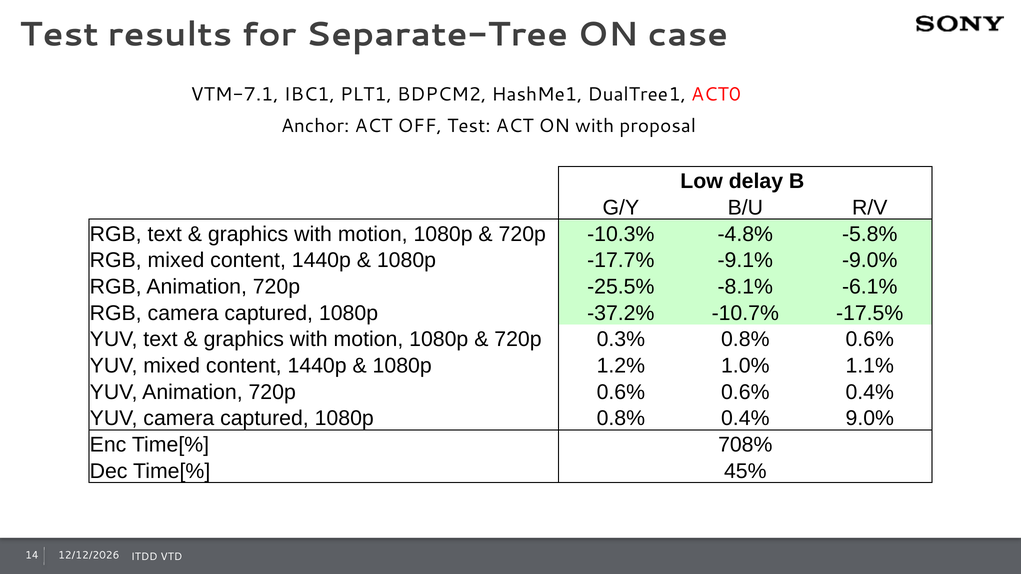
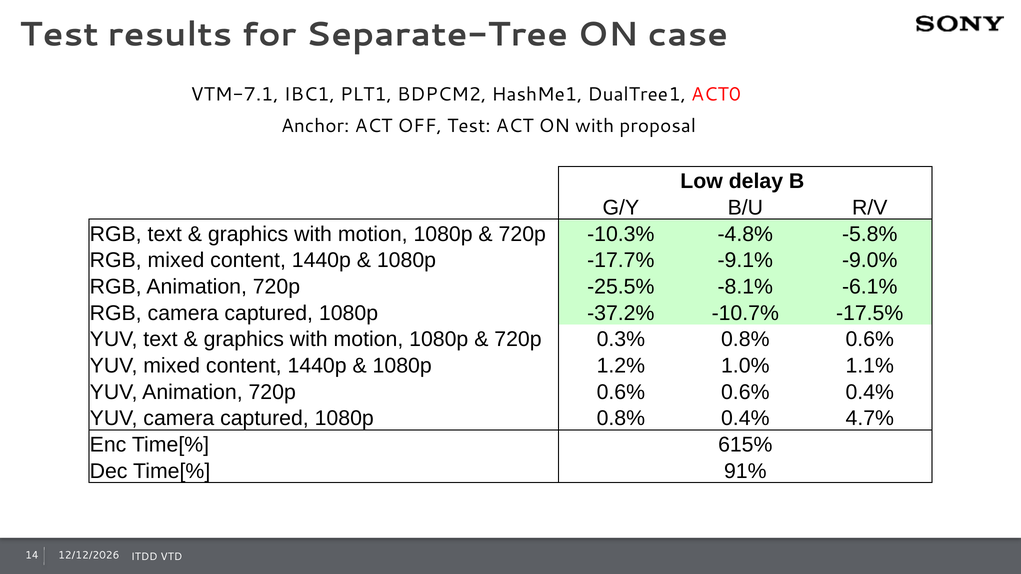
9.0%: 9.0% -> 4.7%
708%: 708% -> 615%
45%: 45% -> 91%
